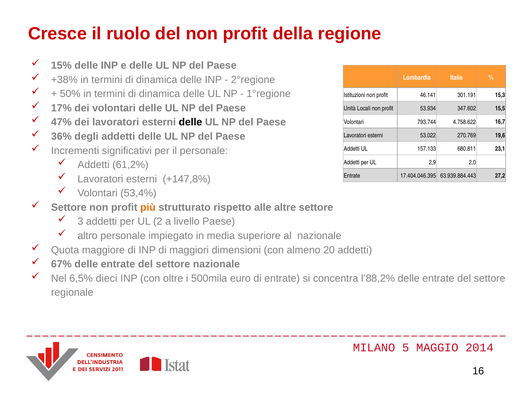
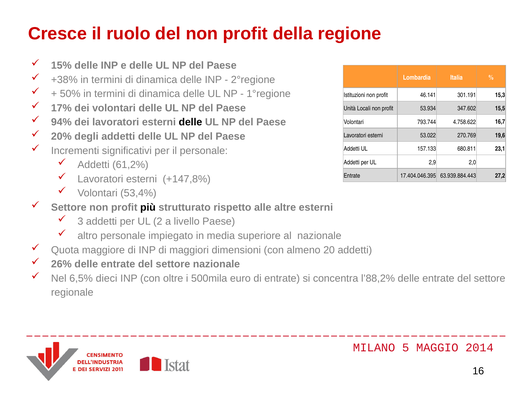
47%: 47% -> 94%
36%: 36% -> 20%
più colour: orange -> black
altre settore: settore -> esterni
67%: 67% -> 26%
